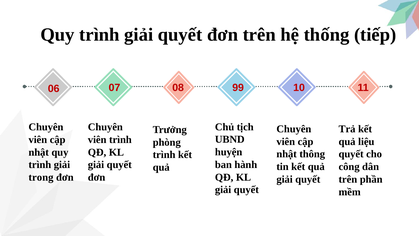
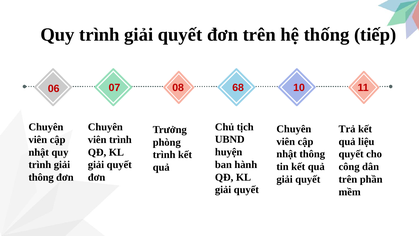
99: 99 -> 68
trong at (41, 177): trong -> thông
